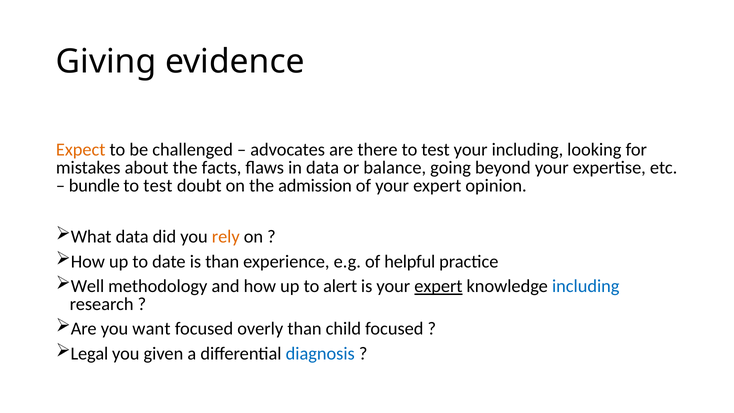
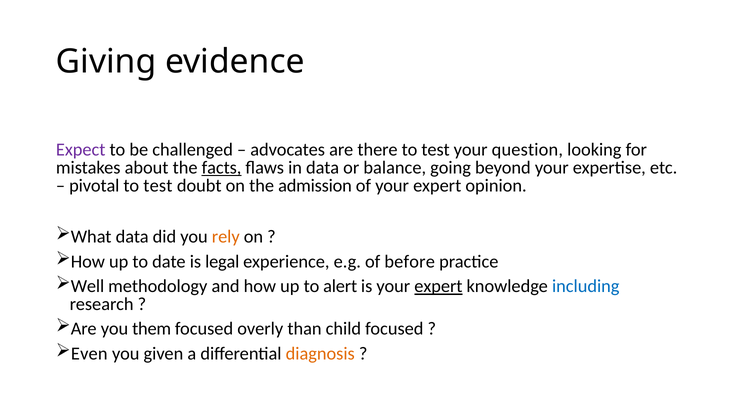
Expect colour: orange -> purple
your including: including -> question
facts underline: none -> present
bundle: bundle -> pivotal
is than: than -> legal
helpful: helpful -> before
want: want -> them
Legal: Legal -> Even
diagnosis colour: blue -> orange
